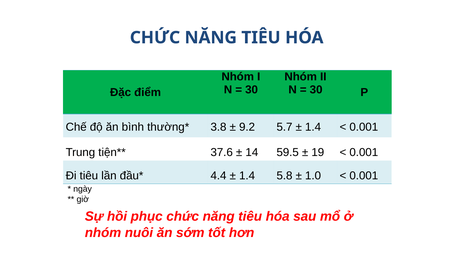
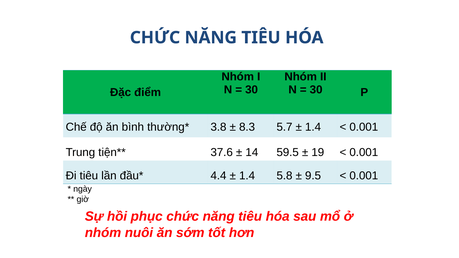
9.2: 9.2 -> 8.3
1.0: 1.0 -> 9.5
